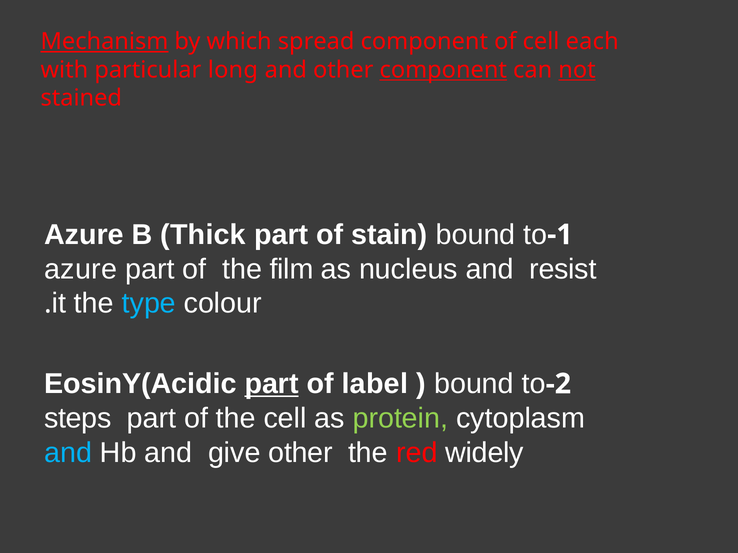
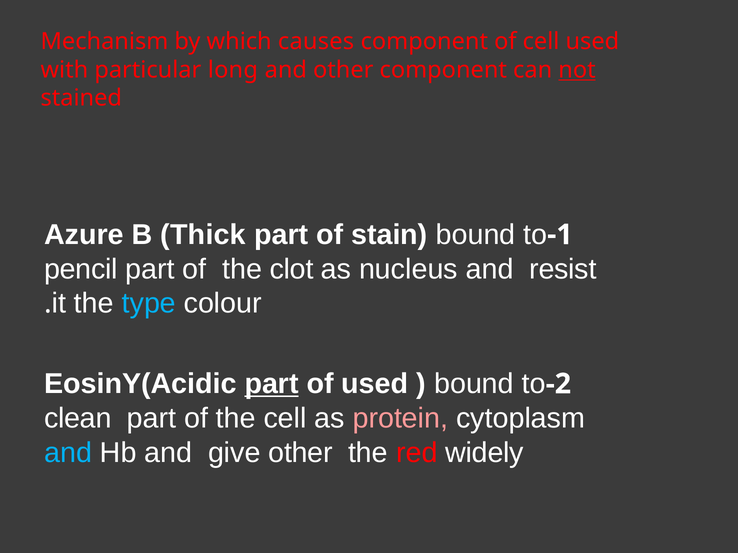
Mechanism underline: present -> none
spread: spread -> causes
cell each: each -> used
component at (443, 70) underline: present -> none
azure at (81, 269): azure -> pencil
film: film -> clot
of label: label -> used
steps: steps -> clean
protein colour: light green -> pink
